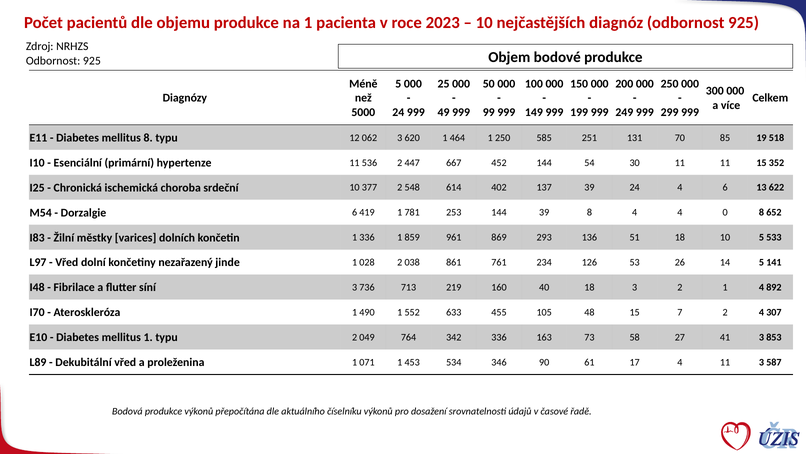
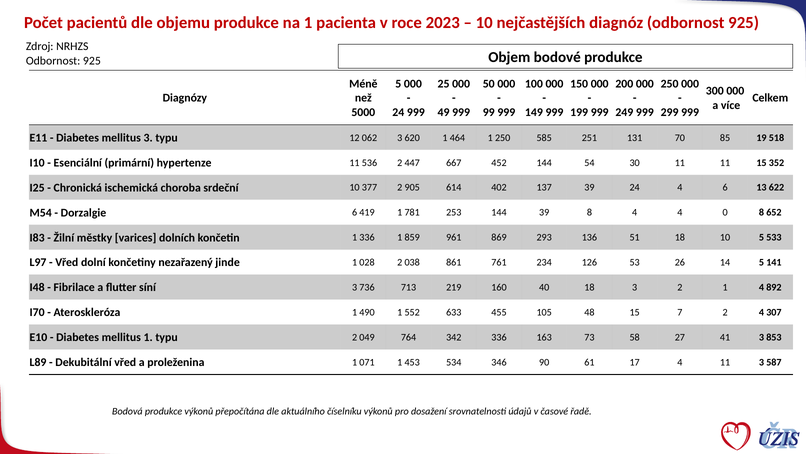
mellitus 8: 8 -> 3
548: 548 -> 905
